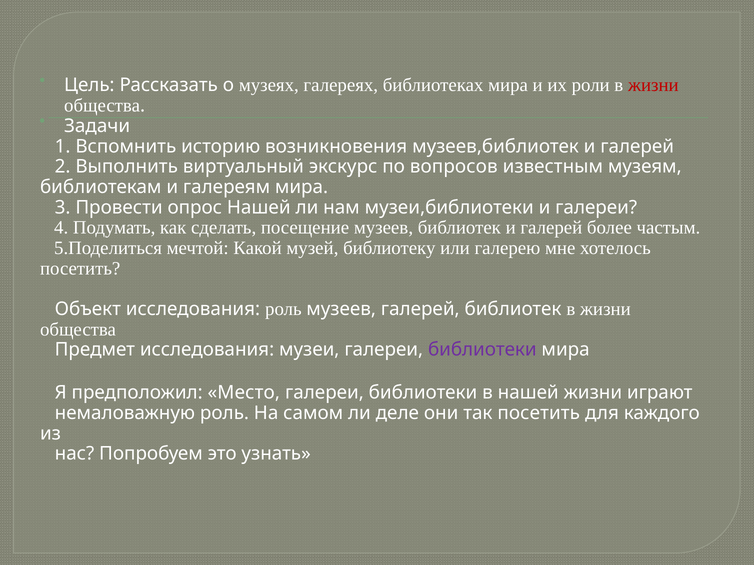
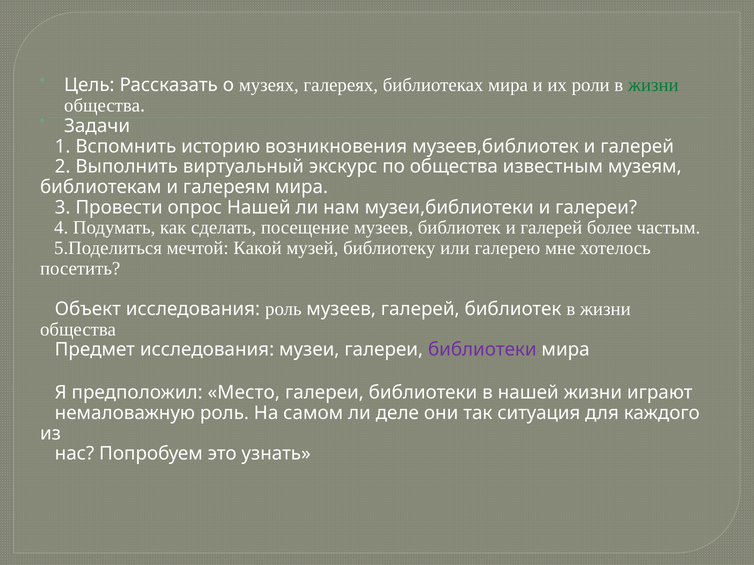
жизни at (653, 85) colour: red -> green
по вопросов: вопросов -> общества
так посетить: посетить -> ситуация
